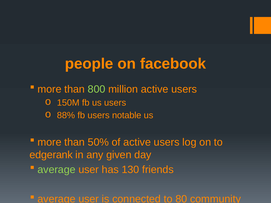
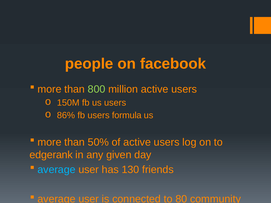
88%: 88% -> 86%
notable: notable -> formula
average at (57, 170) colour: light green -> light blue
